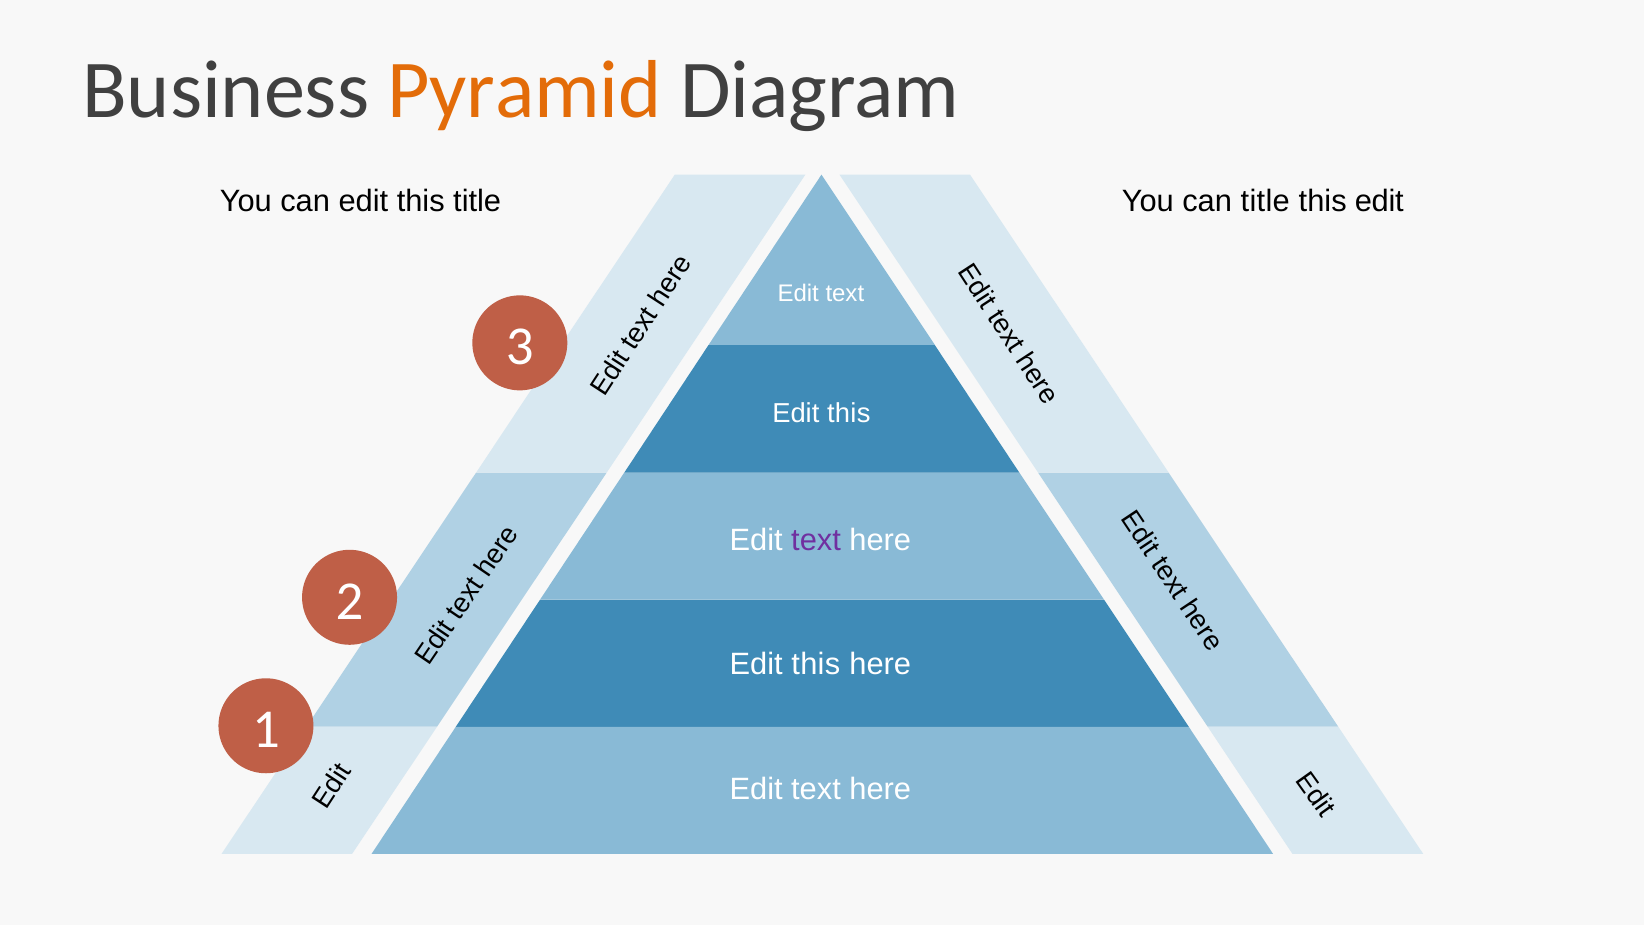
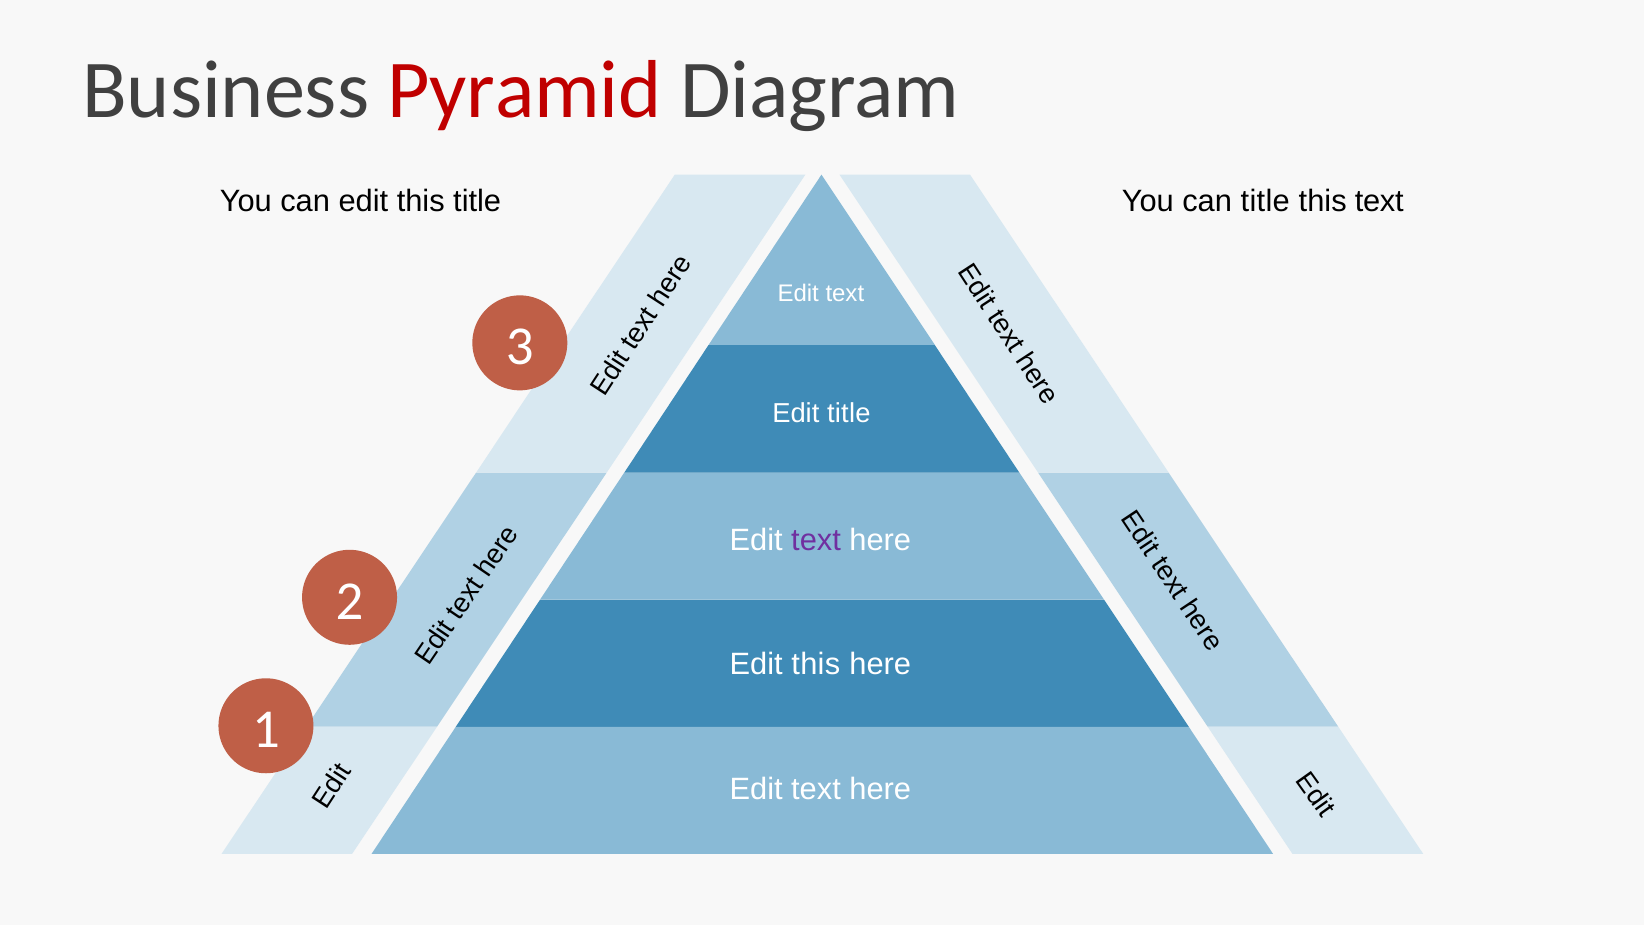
Pyramid colour: orange -> red
edit at (1379, 201): edit -> text
this at (849, 413): this -> title
